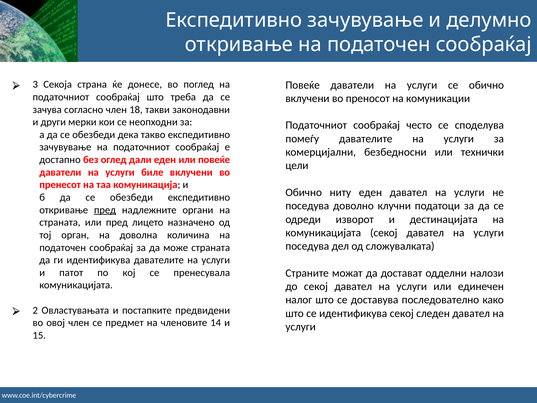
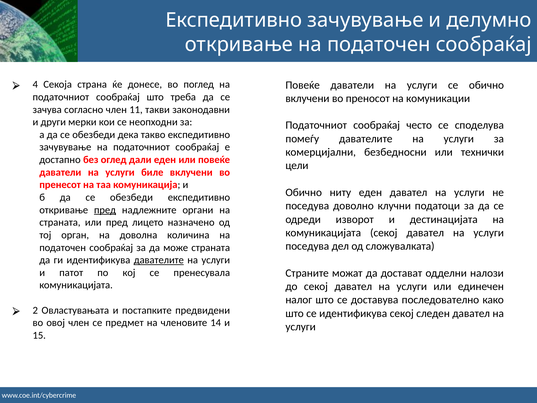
3: 3 -> 4
18: 18 -> 11
давателите at (159, 260) underline: none -> present
